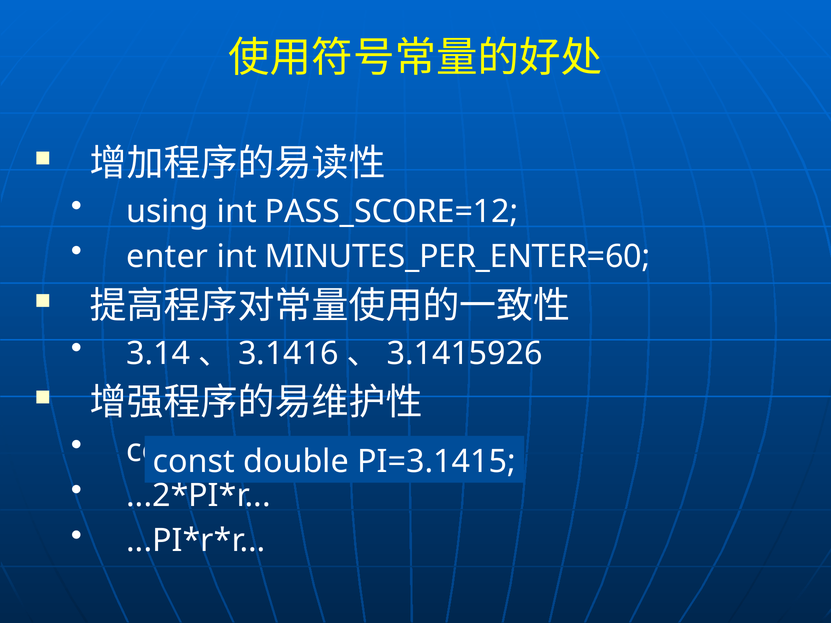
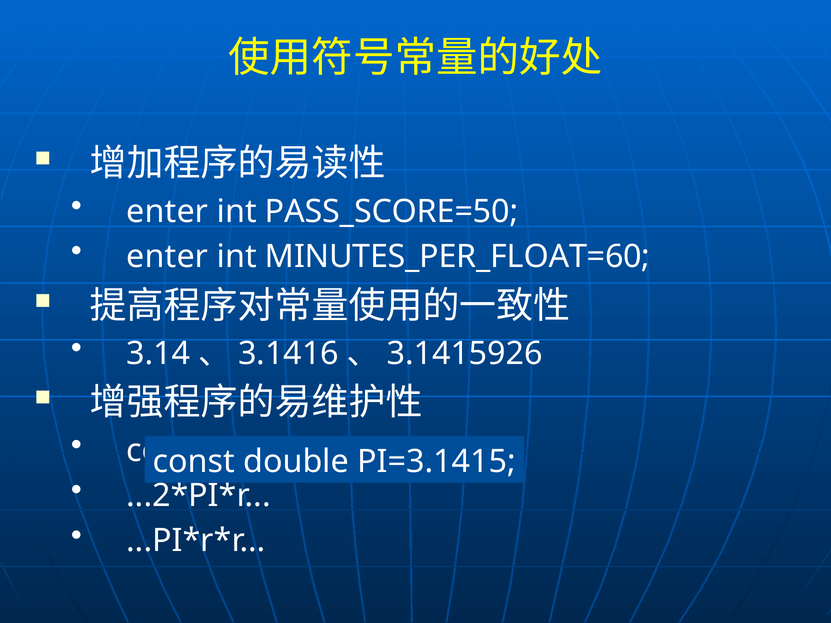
using at (168, 211): using -> enter
PASS_SCORE=12: PASS_SCORE=12 -> PASS_SCORE=50
MINUTES_PER_ENTER=60: MINUTES_PER_ENTER=60 -> MINUTES_PER_FLOAT=60
